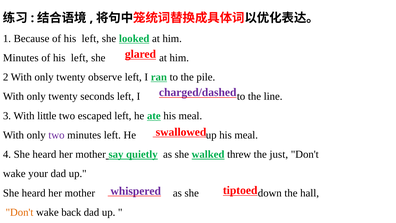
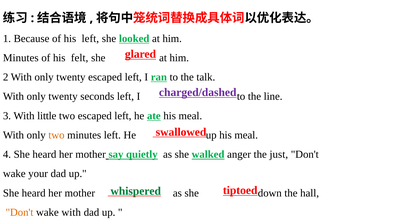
left at (80, 58): left -> felt
twenty observe: observe -> escaped
pile: pile -> talk
two at (56, 135) colour: purple -> orange
threw: threw -> anger
whispered colour: purple -> green
wake back: back -> with
